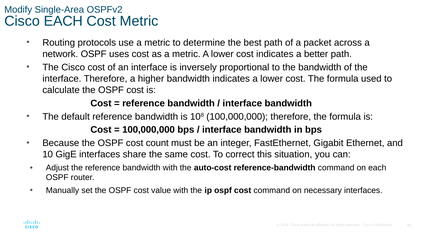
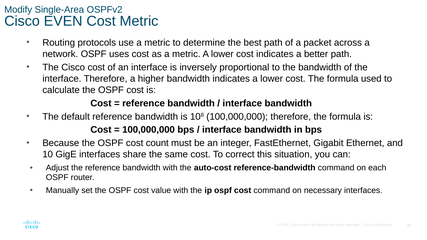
Cisco EACH: EACH -> EVEN
